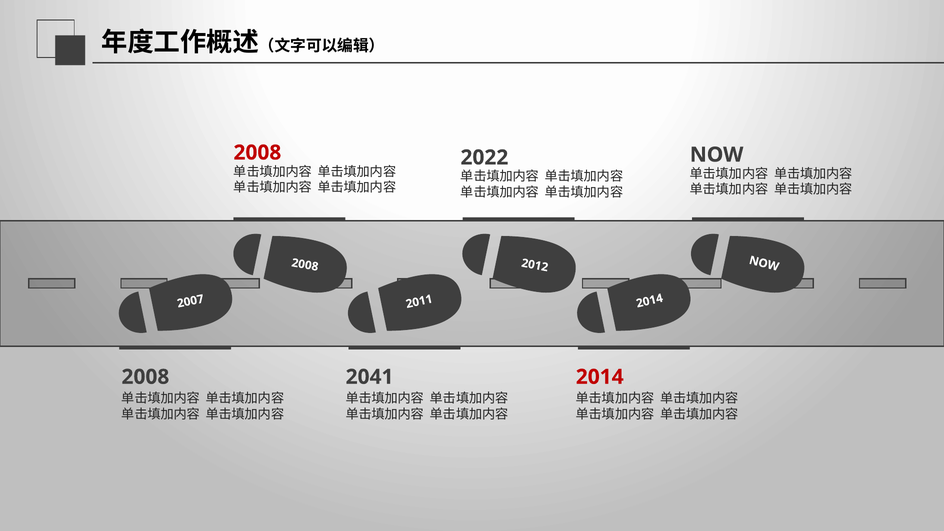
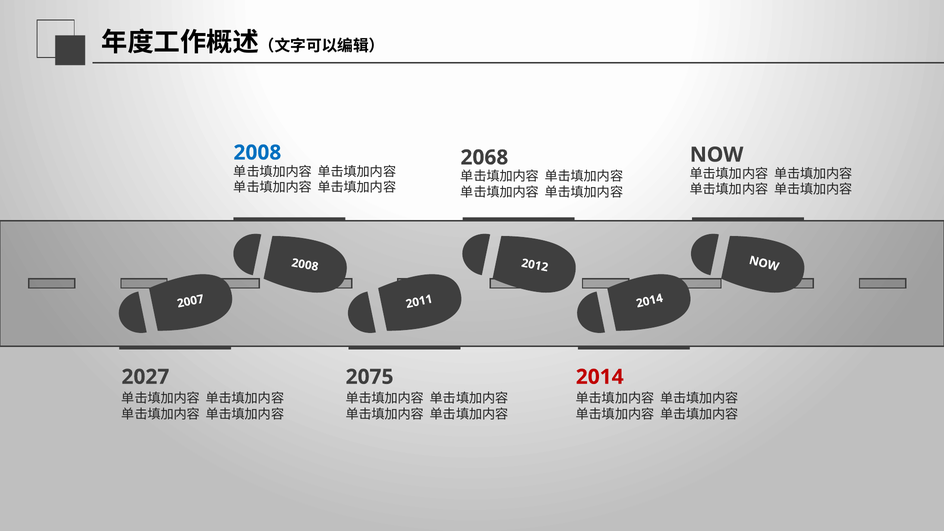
2008 at (257, 153) colour: red -> blue
2022: 2022 -> 2068
2008 at (145, 377): 2008 -> 2027
2041: 2041 -> 2075
